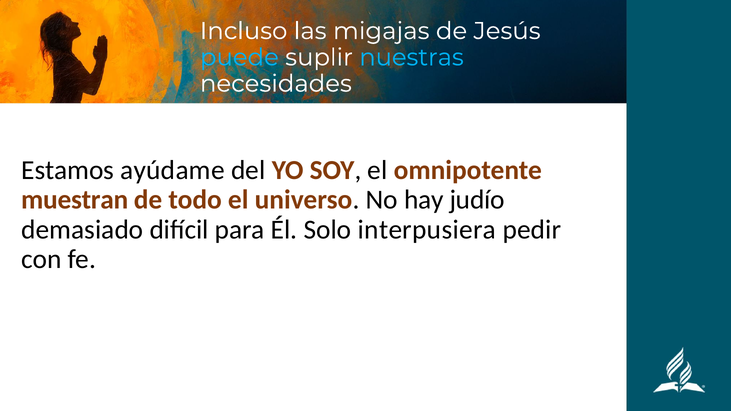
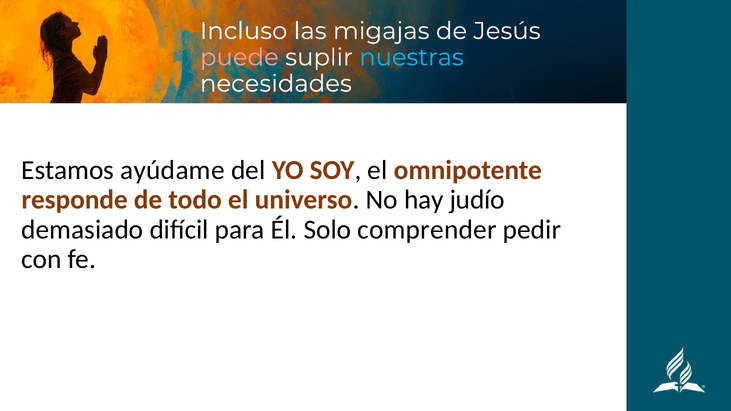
puede colour: light blue -> pink
muestran: muestran -> responde
interpusiera: interpusiera -> comprender
